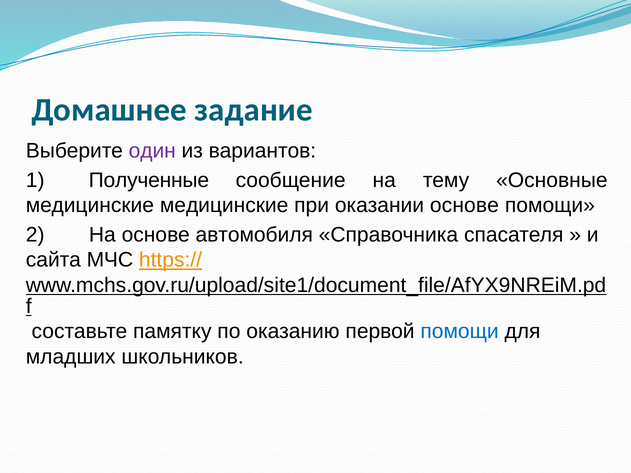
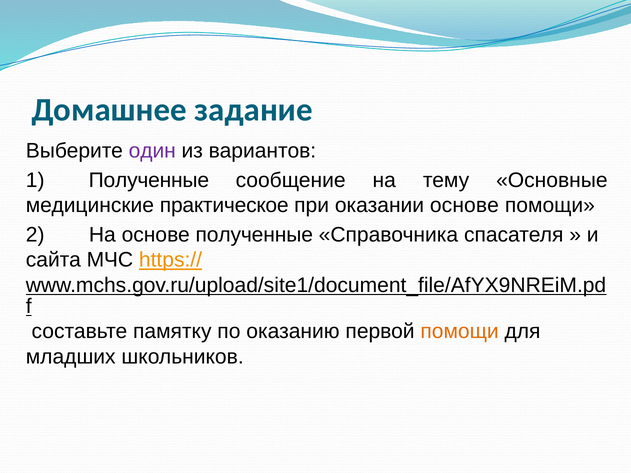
медицинские медицинские: медицинские -> практическое
основе автомобиля: автомобиля -> полученные
помощи at (460, 332) colour: blue -> orange
